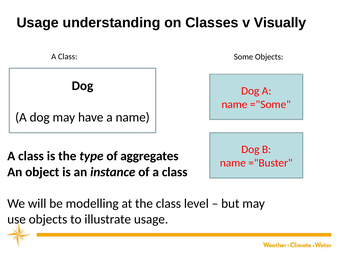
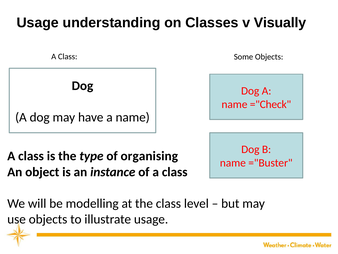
="Some: ="Some -> ="Check
aggregates: aggregates -> organising
